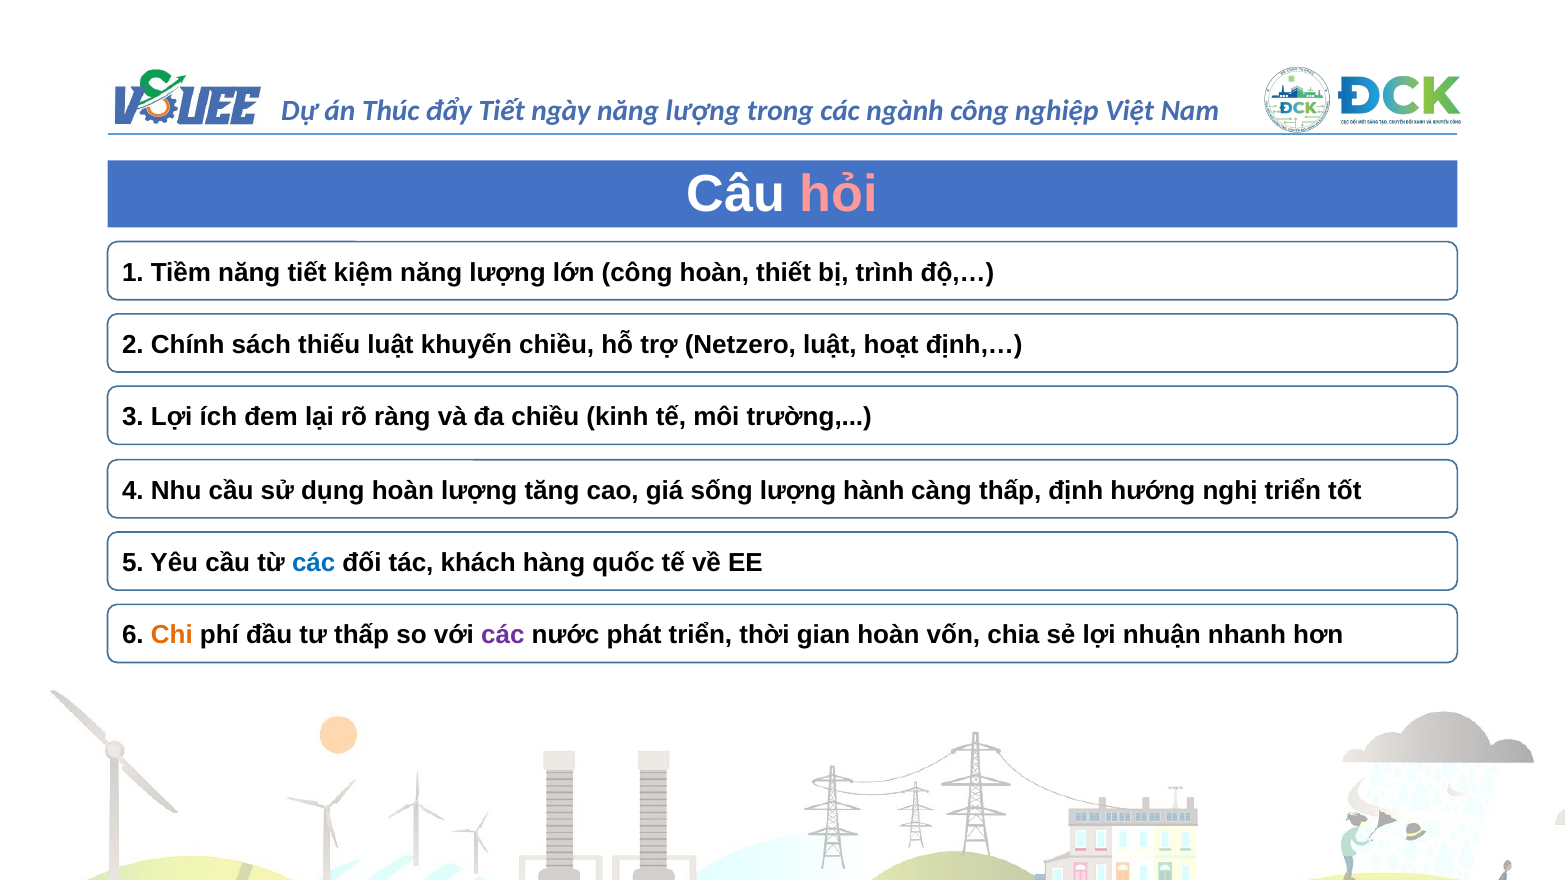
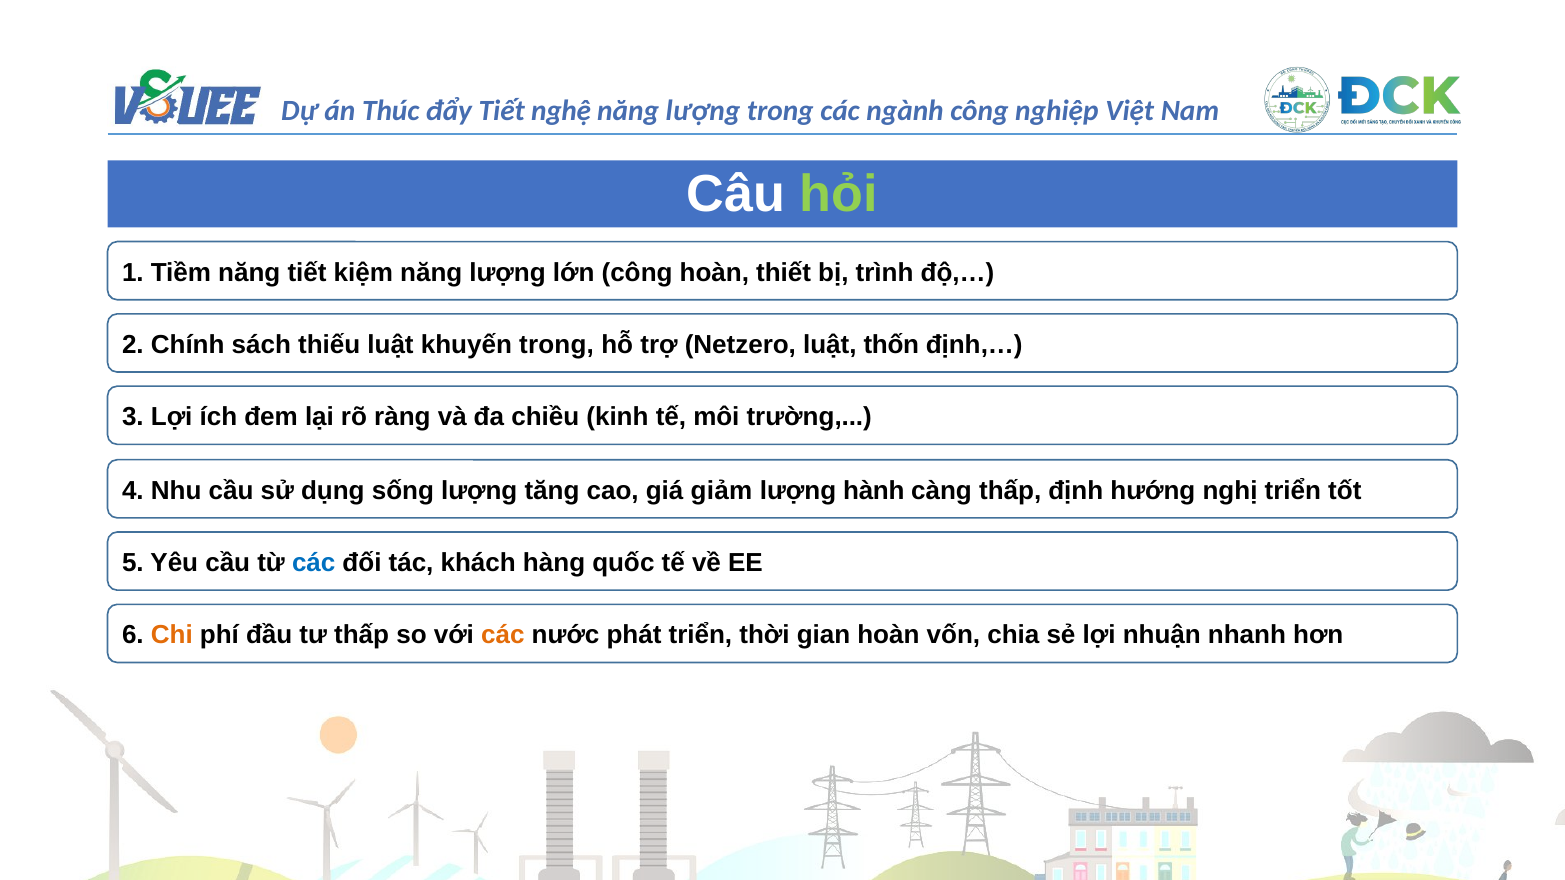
ngày: ngày -> nghệ
hỏi colour: pink -> light green
khuyến chiều: chiều -> trong
hoạt: hoạt -> thốn
dụng hoàn: hoàn -> sống
sống: sống -> giảm
các at (503, 635) colour: purple -> orange
